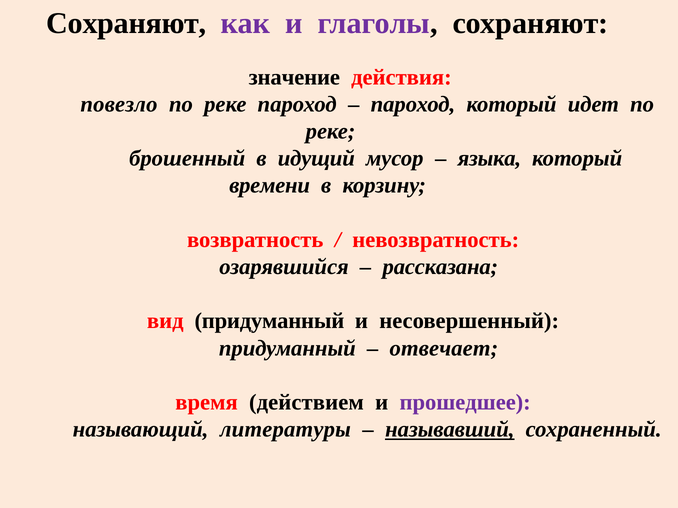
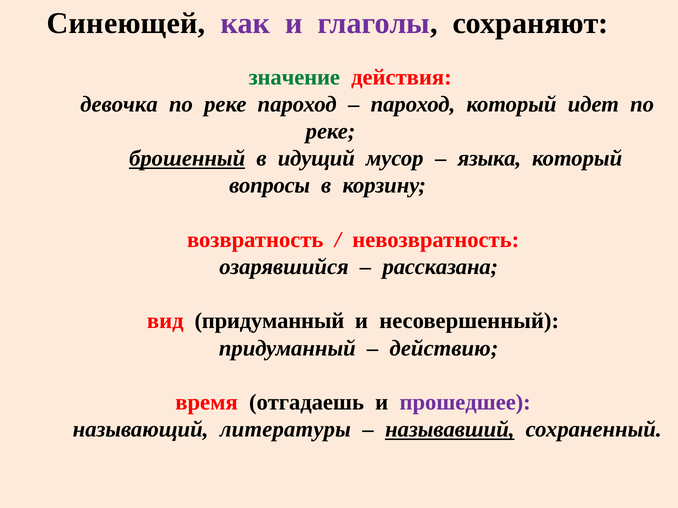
Сохраняют at (126, 24): Сохраняют -> Синеющей
значение colour: black -> green
повезло: повезло -> девочка
брошенный underline: none -> present
времени: времени -> вопросы
отвечает: отвечает -> действию
действием: действием -> отгадаешь
